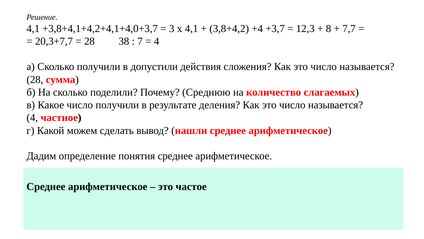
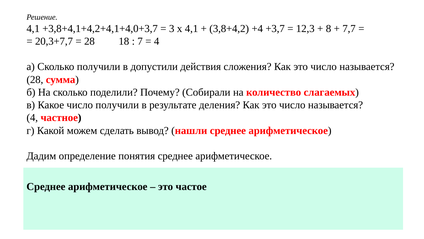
38: 38 -> 18
Среднюю: Среднюю -> Собирали
